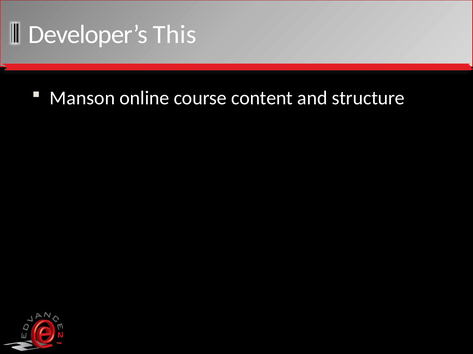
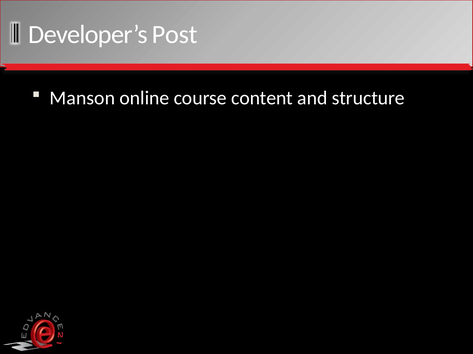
This: This -> Post
